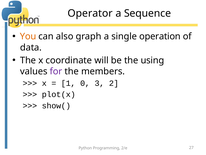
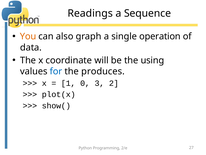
Operator: Operator -> Readings
for colour: purple -> blue
members: members -> produces
